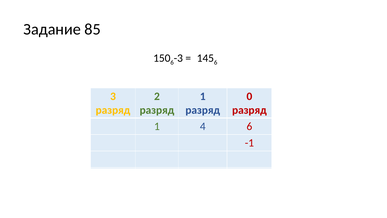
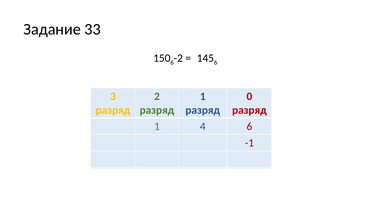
85: 85 -> 33
-3: -3 -> -2
